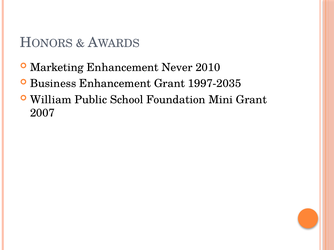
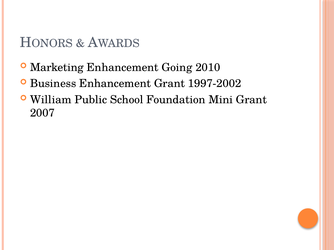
Never: Never -> Going
1997-2035: 1997-2035 -> 1997-2002
